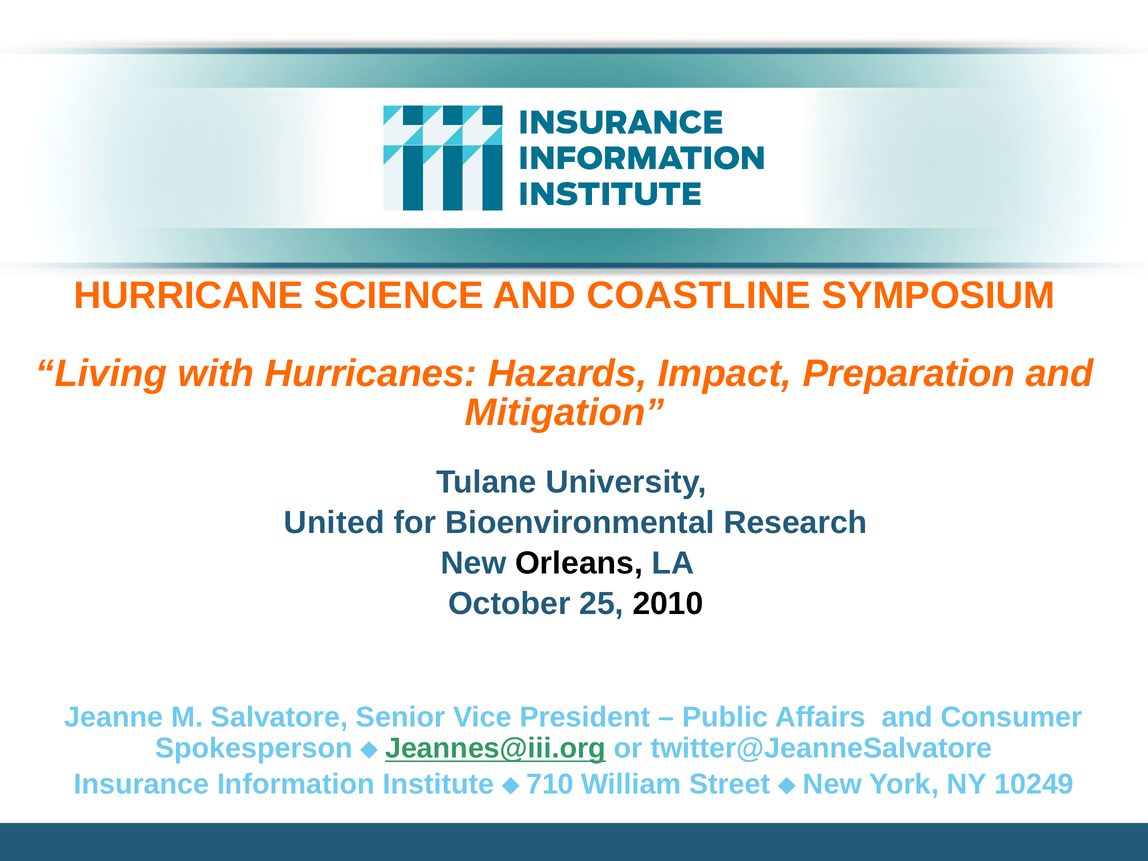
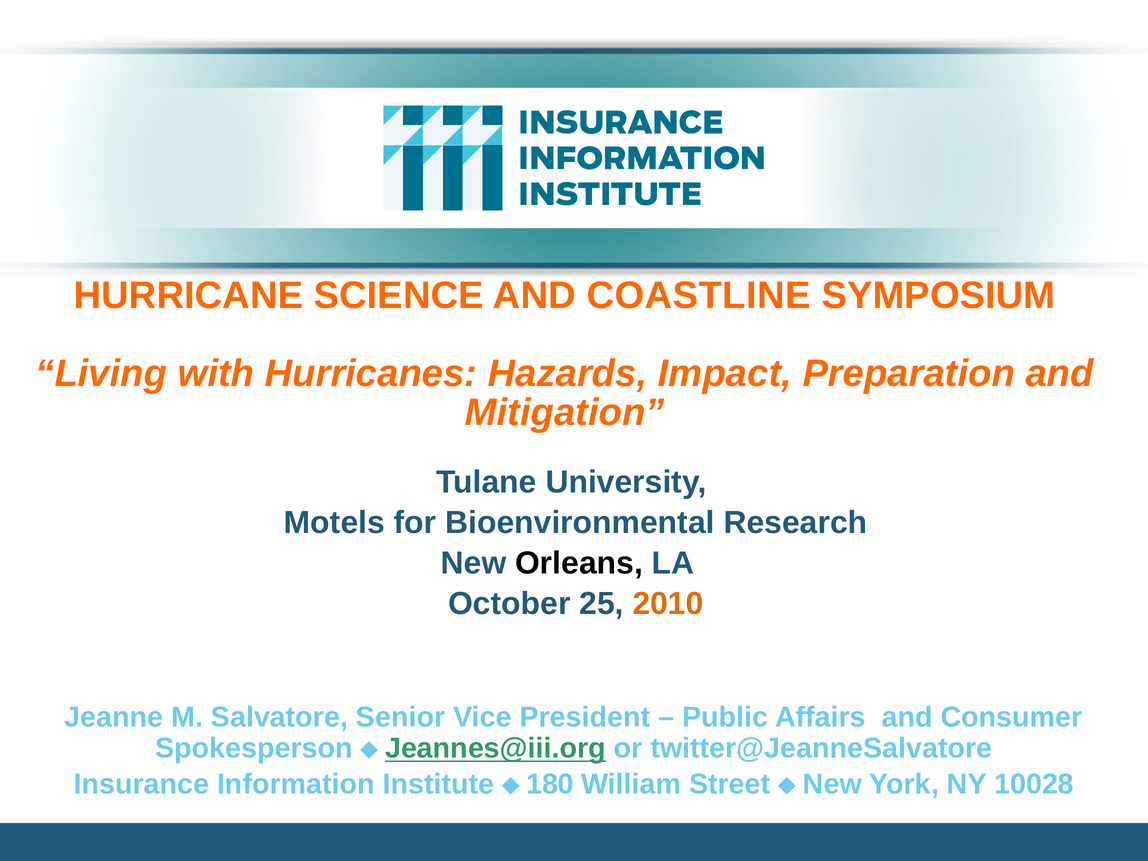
United: United -> Motels
2010 colour: black -> orange
710: 710 -> 180
10249: 10249 -> 10028
